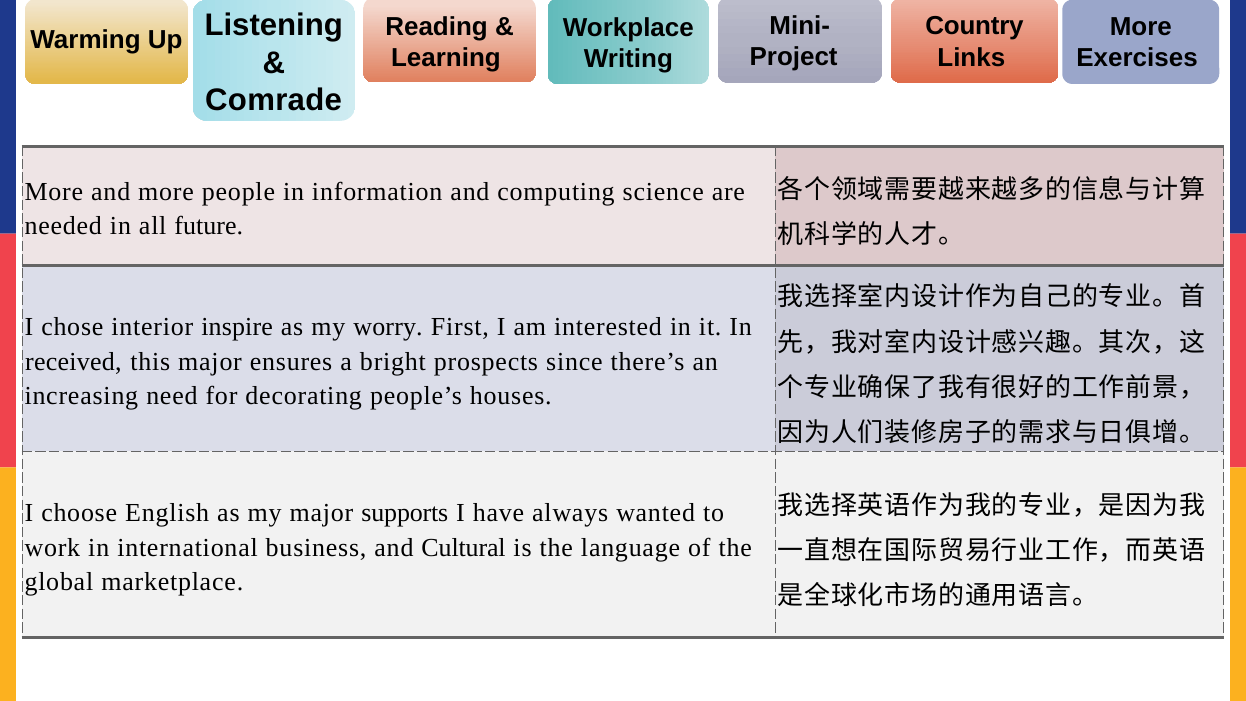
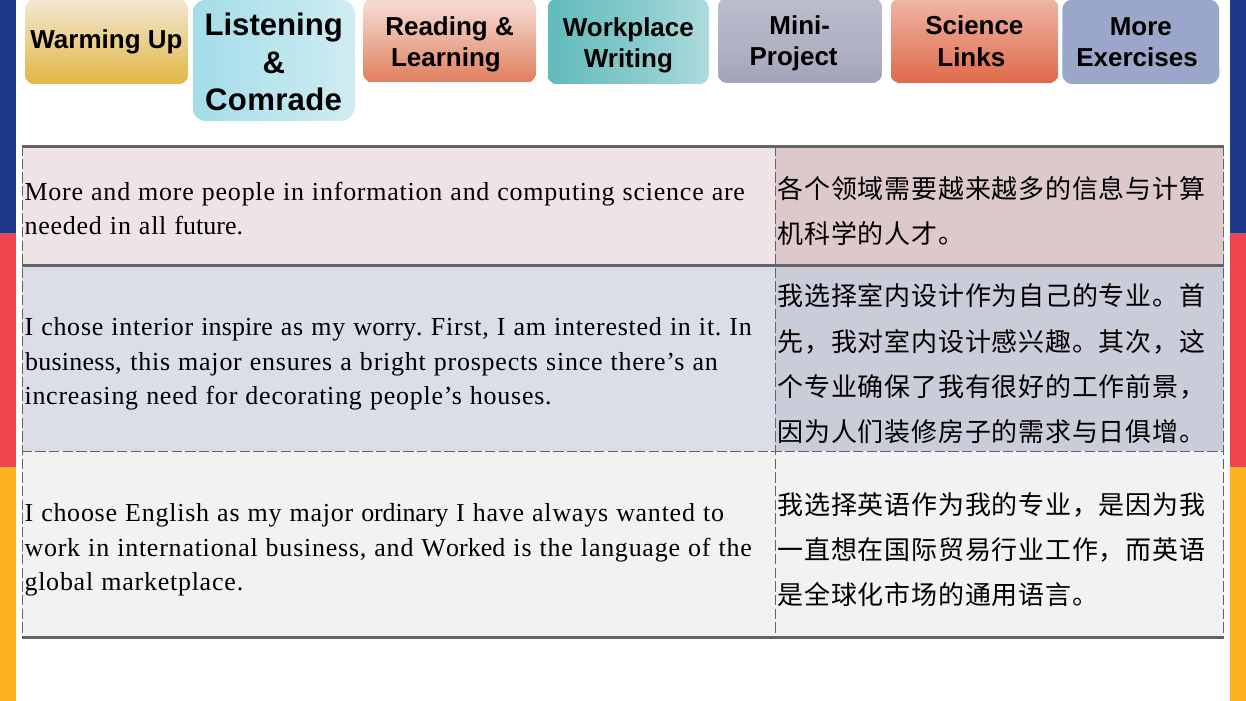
Country at (974, 26): Country -> Science
received at (73, 362): received -> business
supports: supports -> ordinary
Cultural: Cultural -> Worked
